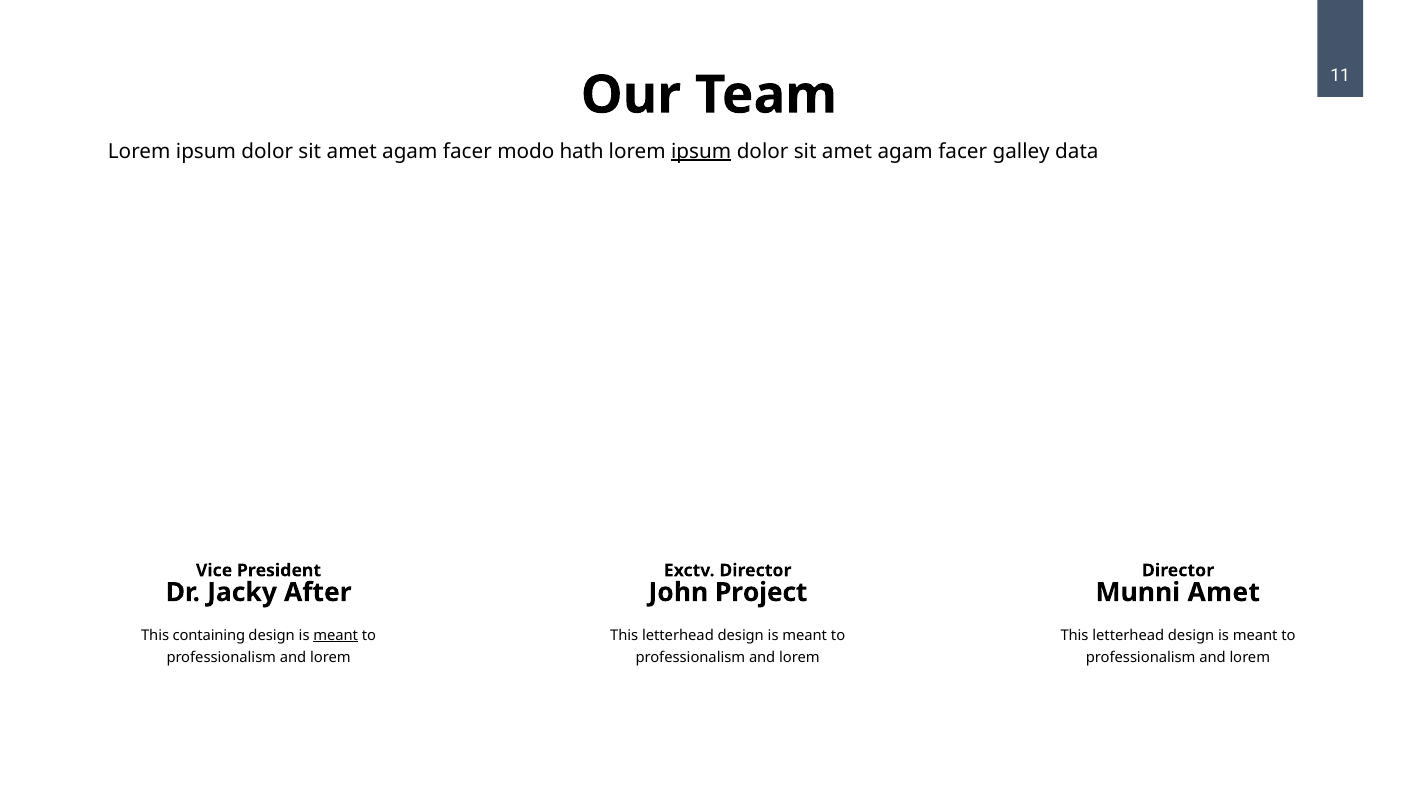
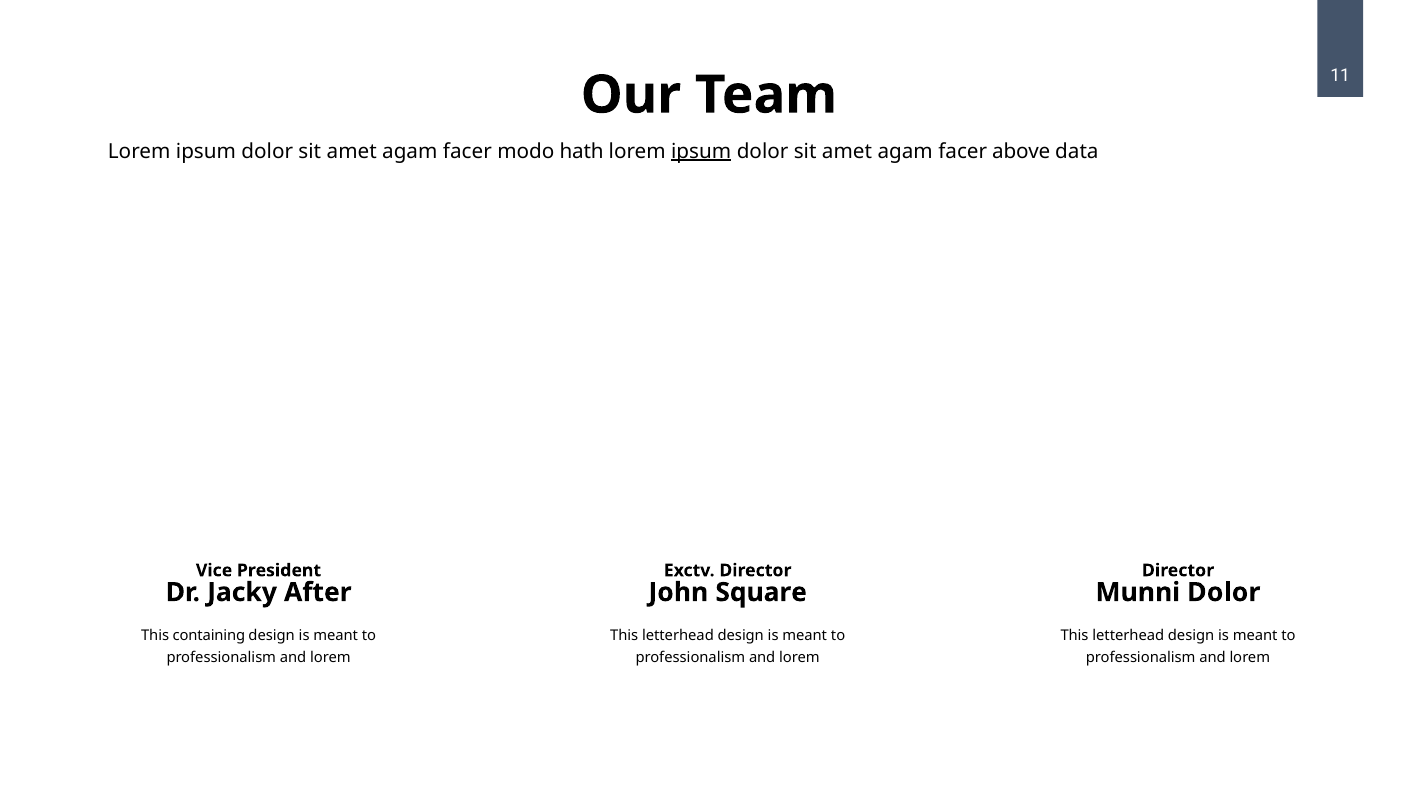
galley: galley -> above
Project: Project -> Square
Munni Amet: Amet -> Dolor
meant at (336, 635) underline: present -> none
